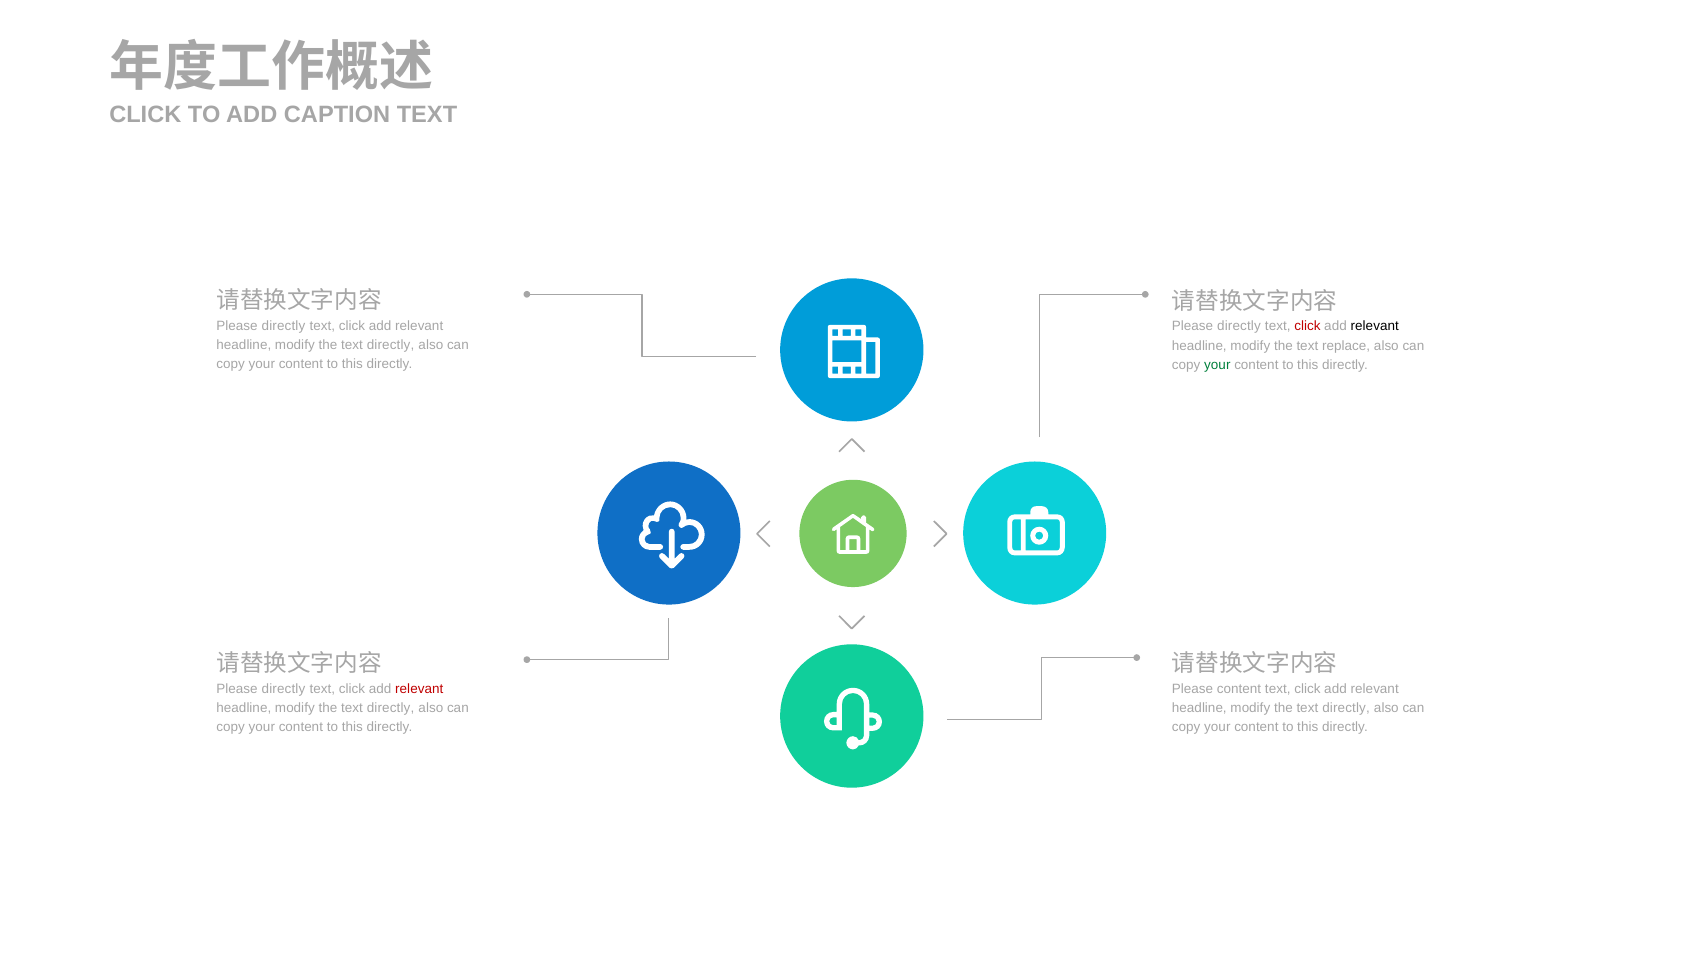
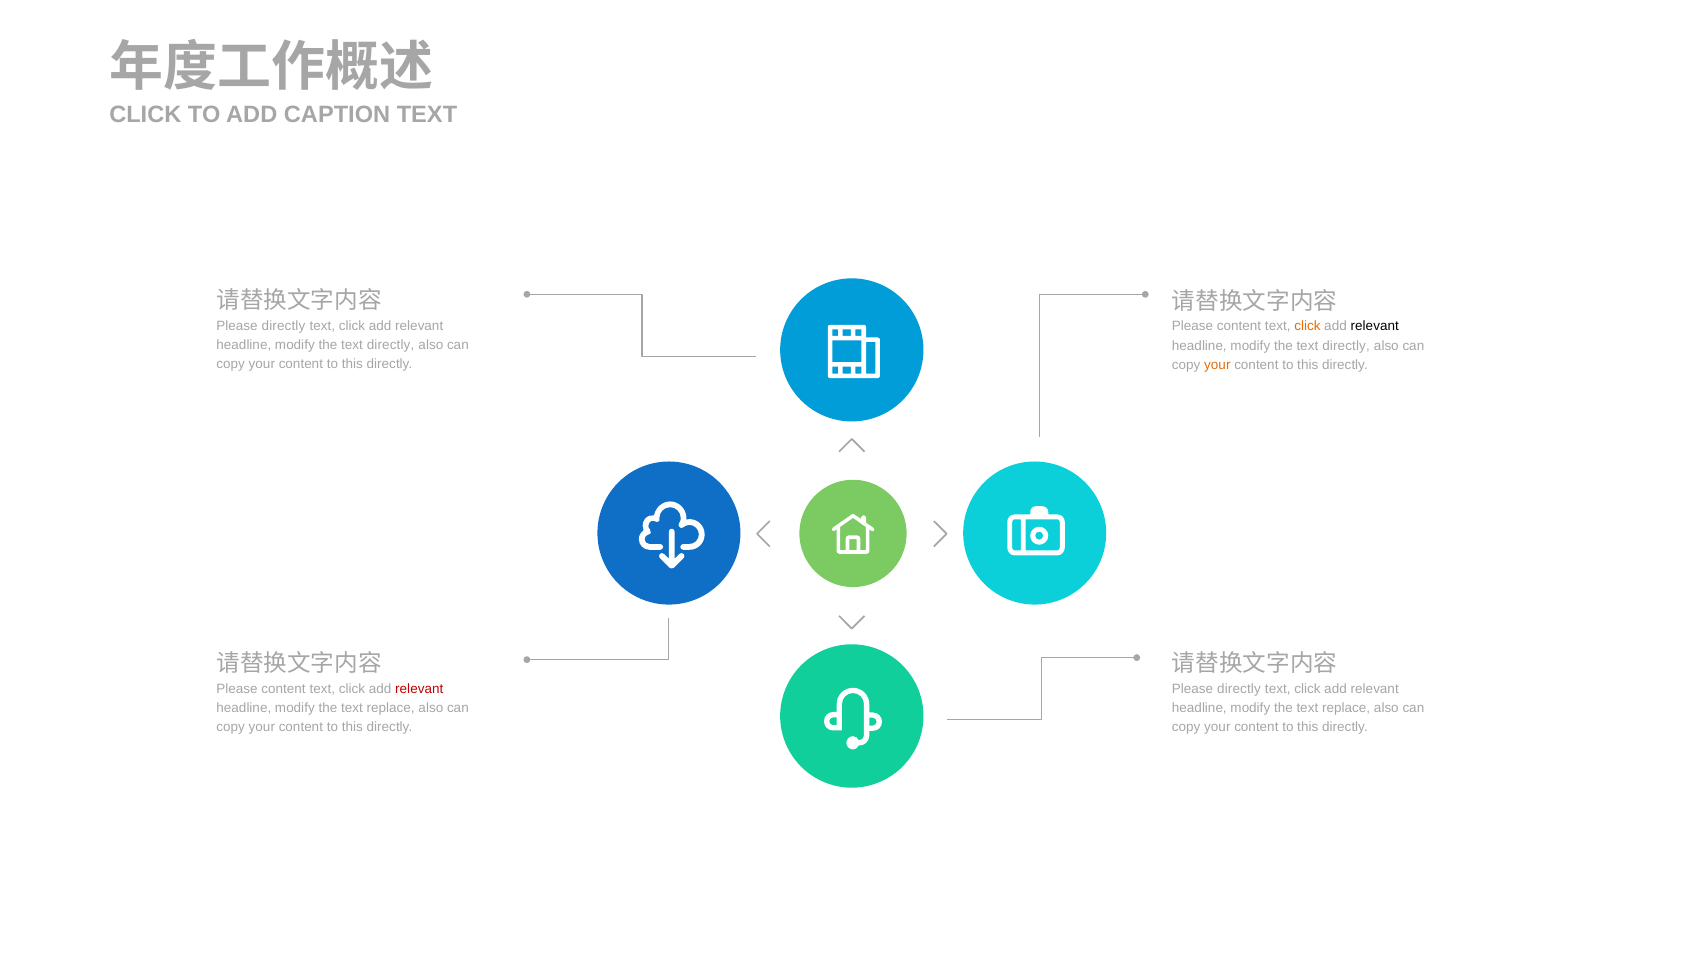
directly at (1239, 326): directly -> content
click at (1307, 326) colour: red -> orange
replace at (1346, 346): replace -> directly
your at (1217, 365) colour: green -> orange
directly at (284, 688): directly -> content
content at (1239, 688): content -> directly
directly at (391, 708): directly -> replace
directly at (1346, 708): directly -> replace
